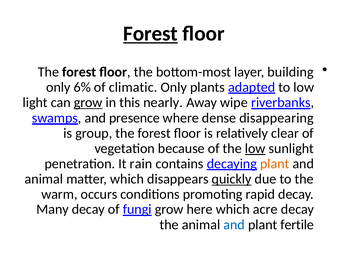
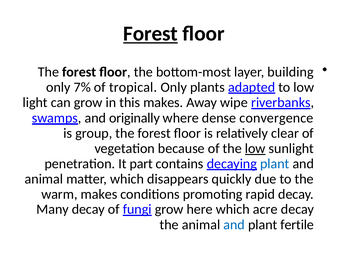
6%: 6% -> 7%
climatic: climatic -> tropical
grow at (88, 103) underline: present -> none
this nearly: nearly -> makes
presence: presence -> originally
disappearing: disappearing -> convergence
rain: rain -> part
plant at (275, 164) colour: orange -> blue
quickly underline: present -> none
warm occurs: occurs -> makes
